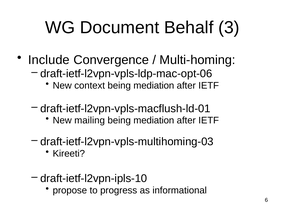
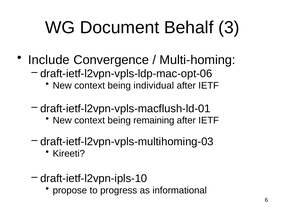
mediation at (154, 85): mediation -> individual
mailing at (90, 120): mailing -> context
mediation at (154, 120): mediation -> remaining
